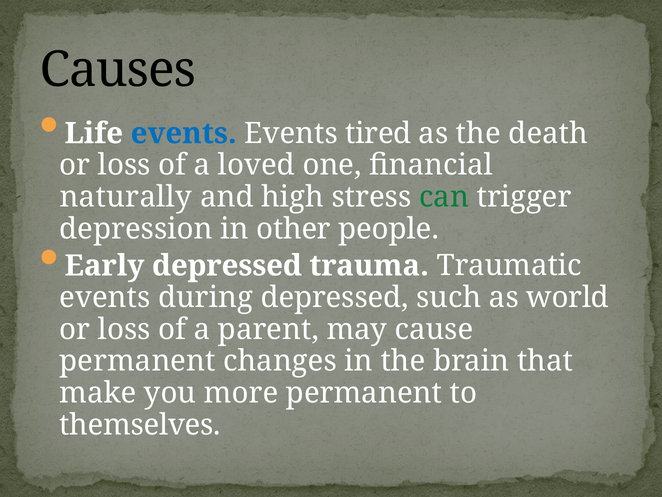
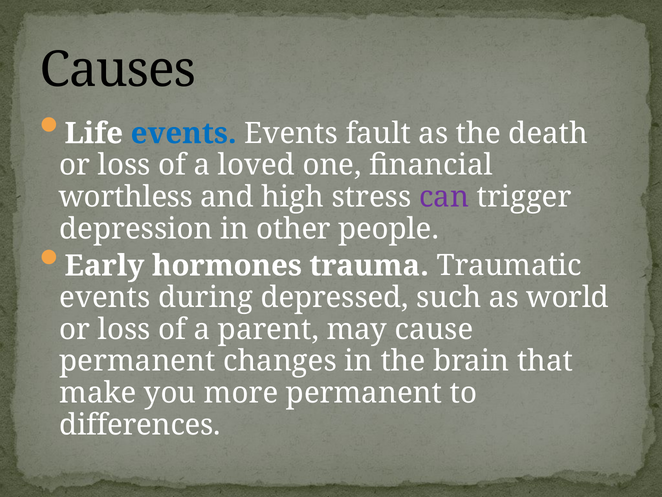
tired: tired -> fault
naturally: naturally -> worthless
can colour: green -> purple
Early depressed: depressed -> hormones
themselves: themselves -> differences
